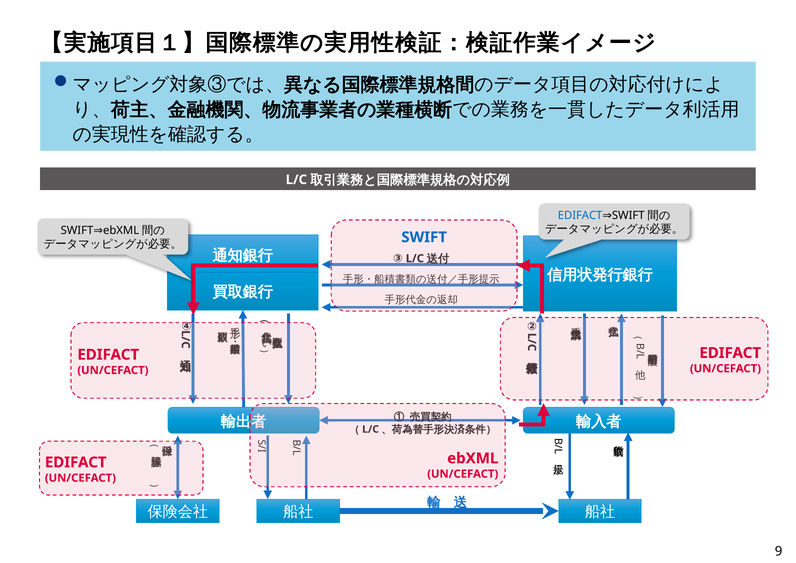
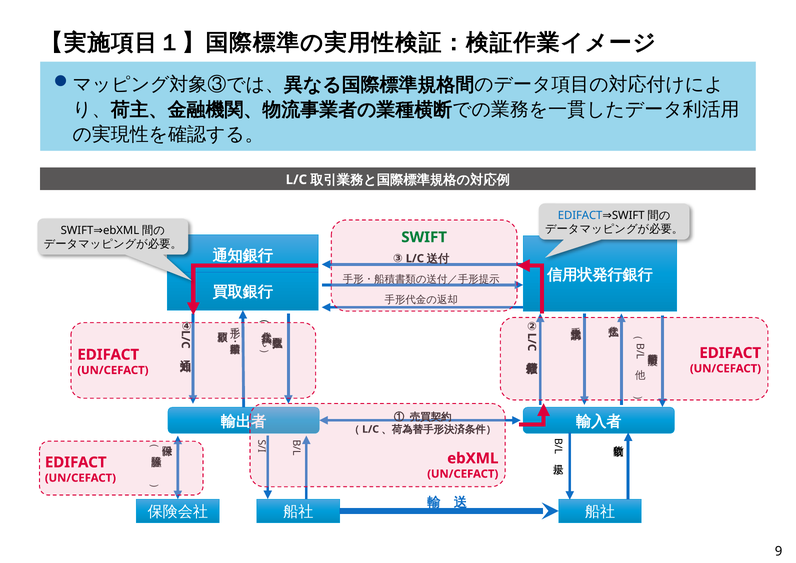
SWIFT at (424, 237) colour: blue -> green
